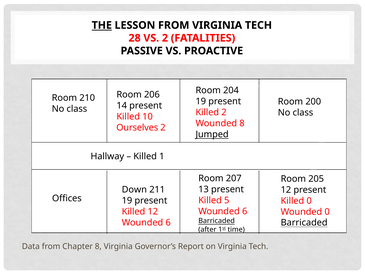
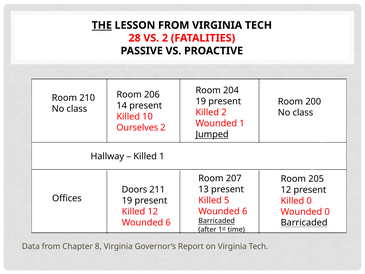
Wounded 8: 8 -> 1
Down: Down -> Doors
